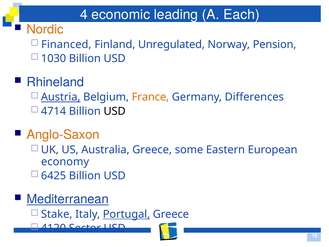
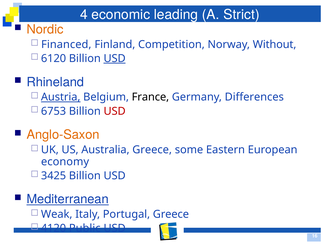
Each: Each -> Strict
Unregulated: Unregulated -> Competition
Pension: Pension -> Without
1030: 1030 -> 6120
USD at (115, 58) underline: none -> present
France colour: orange -> black
4714: 4714 -> 6753
USD at (115, 111) colour: black -> red
6425: 6425 -> 3425
Stake: Stake -> Weak
Portugal underline: present -> none
Sector: Sector -> Public
